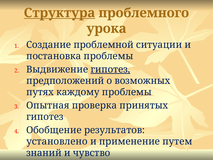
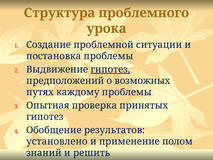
Структура underline: present -> none
путем: путем -> полом
чувство: чувство -> решить
